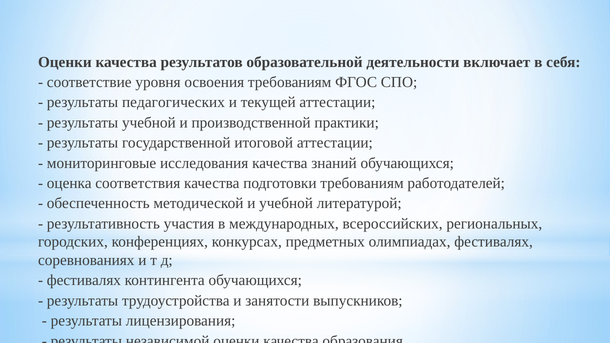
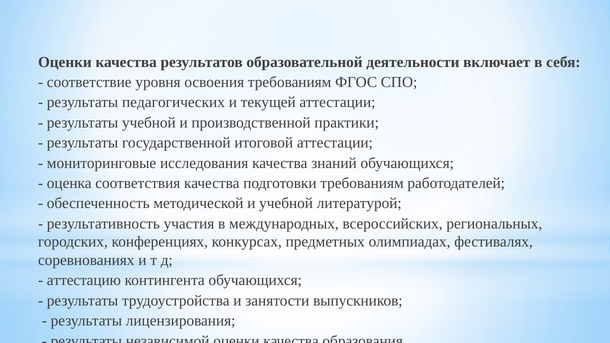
фестивалях at (84, 281): фестивалях -> аттестацию
